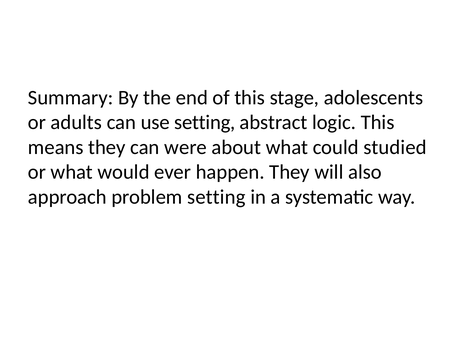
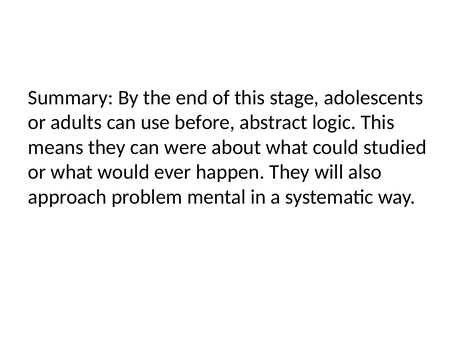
use setting: setting -> before
problem setting: setting -> mental
